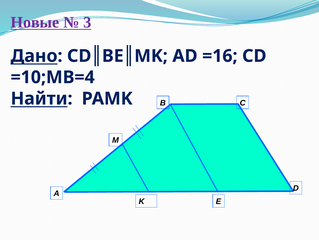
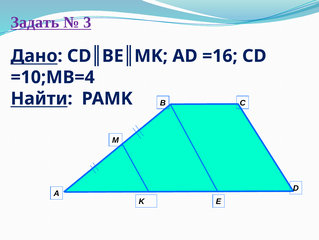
Новые: Новые -> Задать
